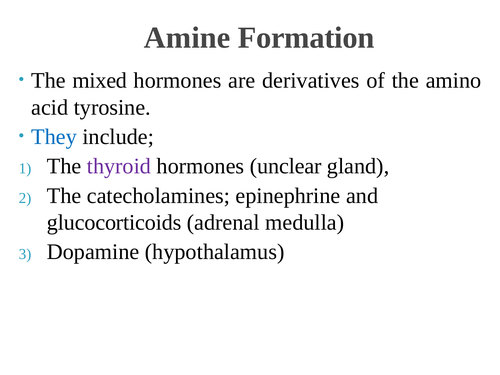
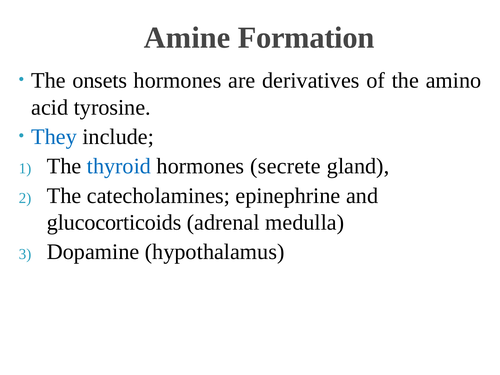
mixed: mixed -> onsets
thyroid colour: purple -> blue
unclear: unclear -> secrete
